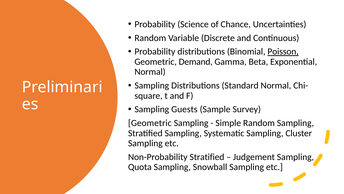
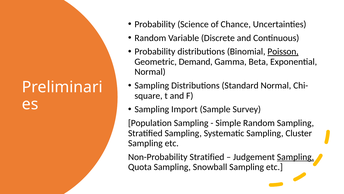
Guests: Guests -> Import
Geometric at (150, 123): Geometric -> Population
Sampling at (295, 157) underline: none -> present
